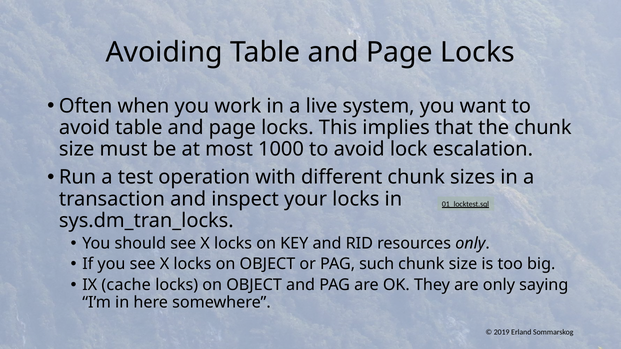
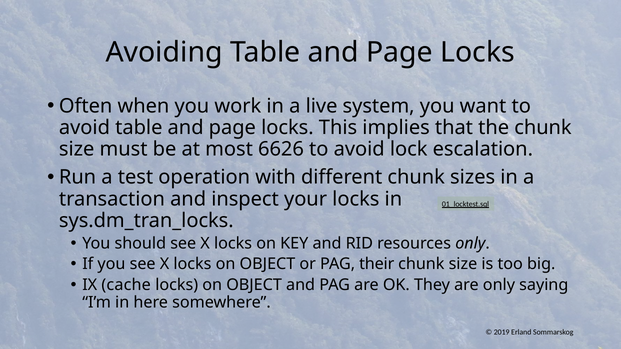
1000: 1000 -> 6626
such: such -> their
